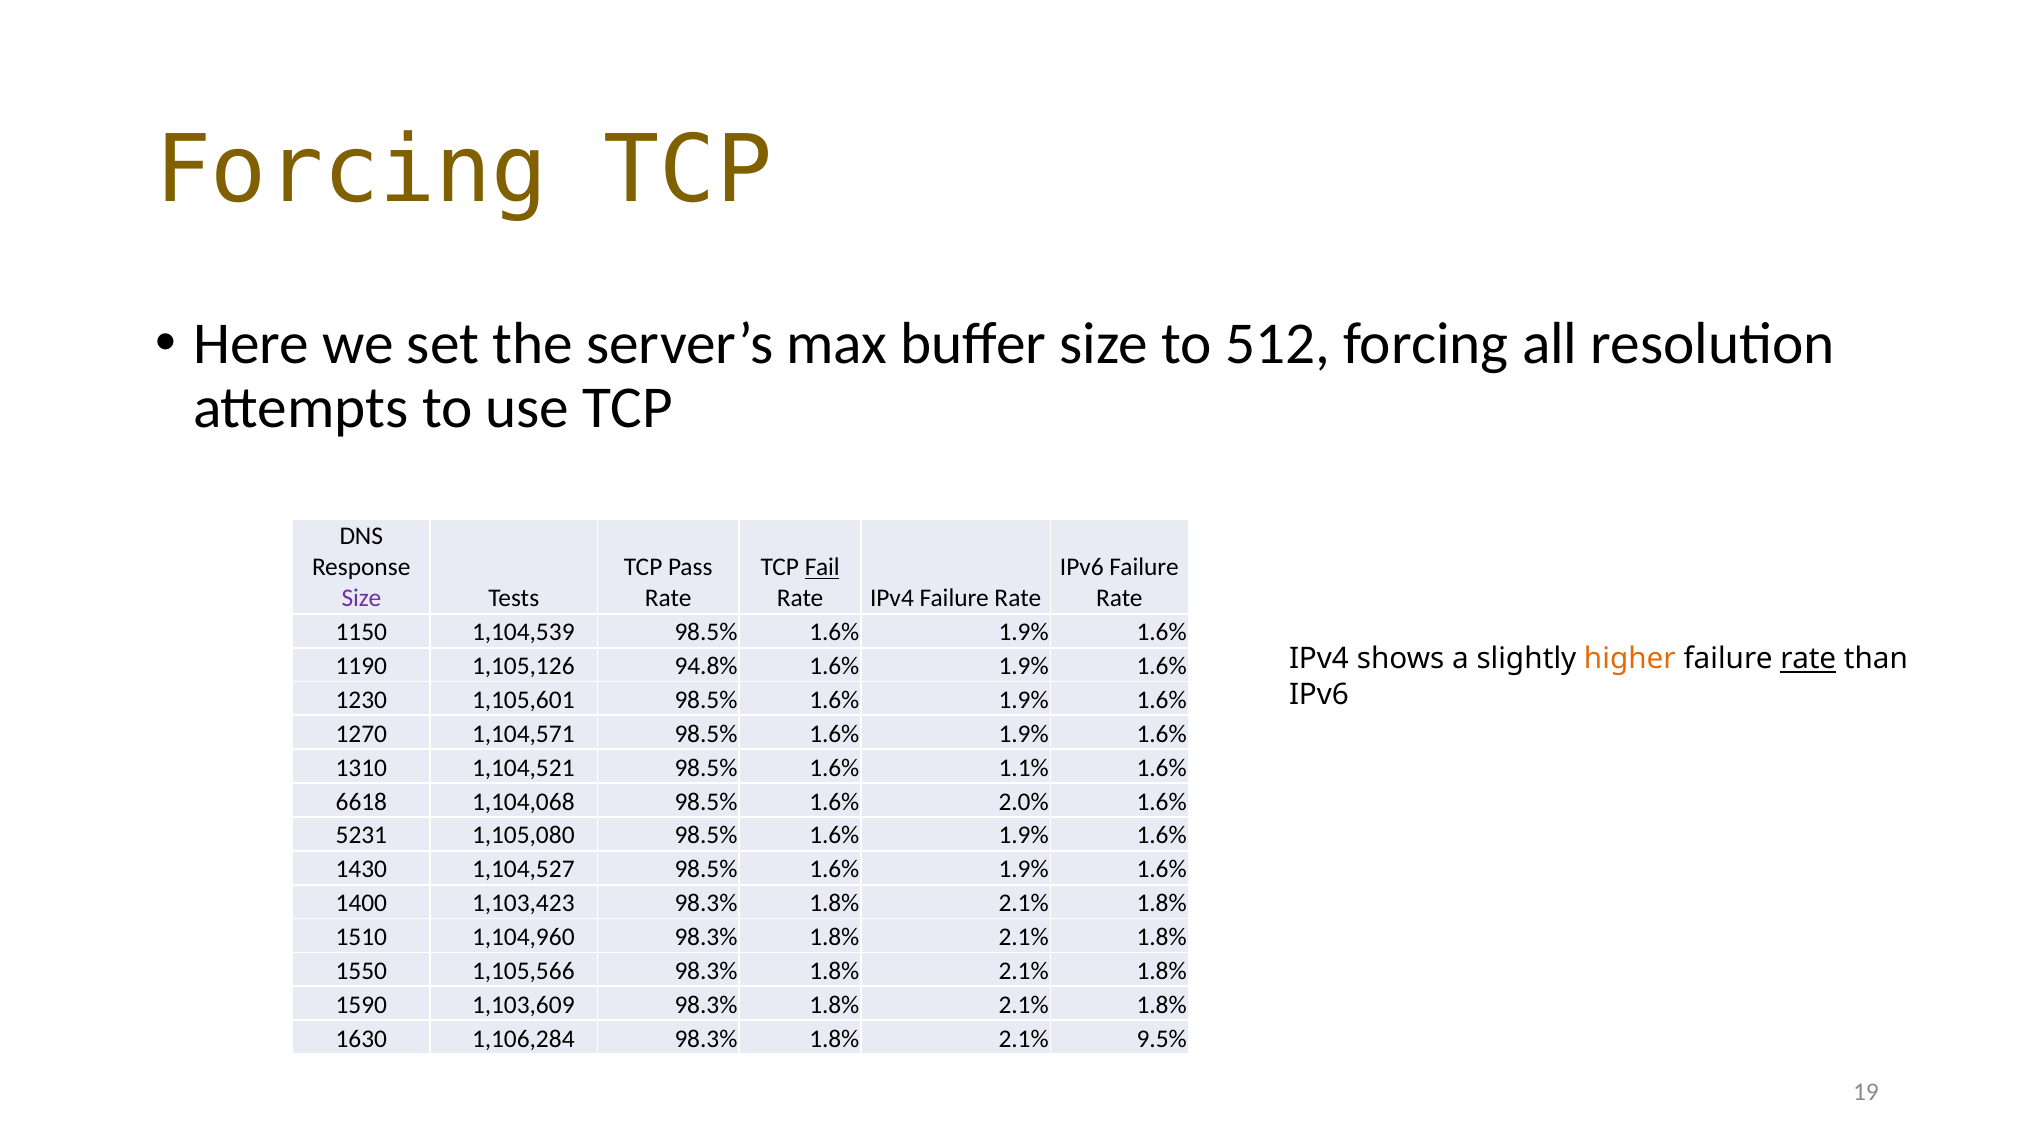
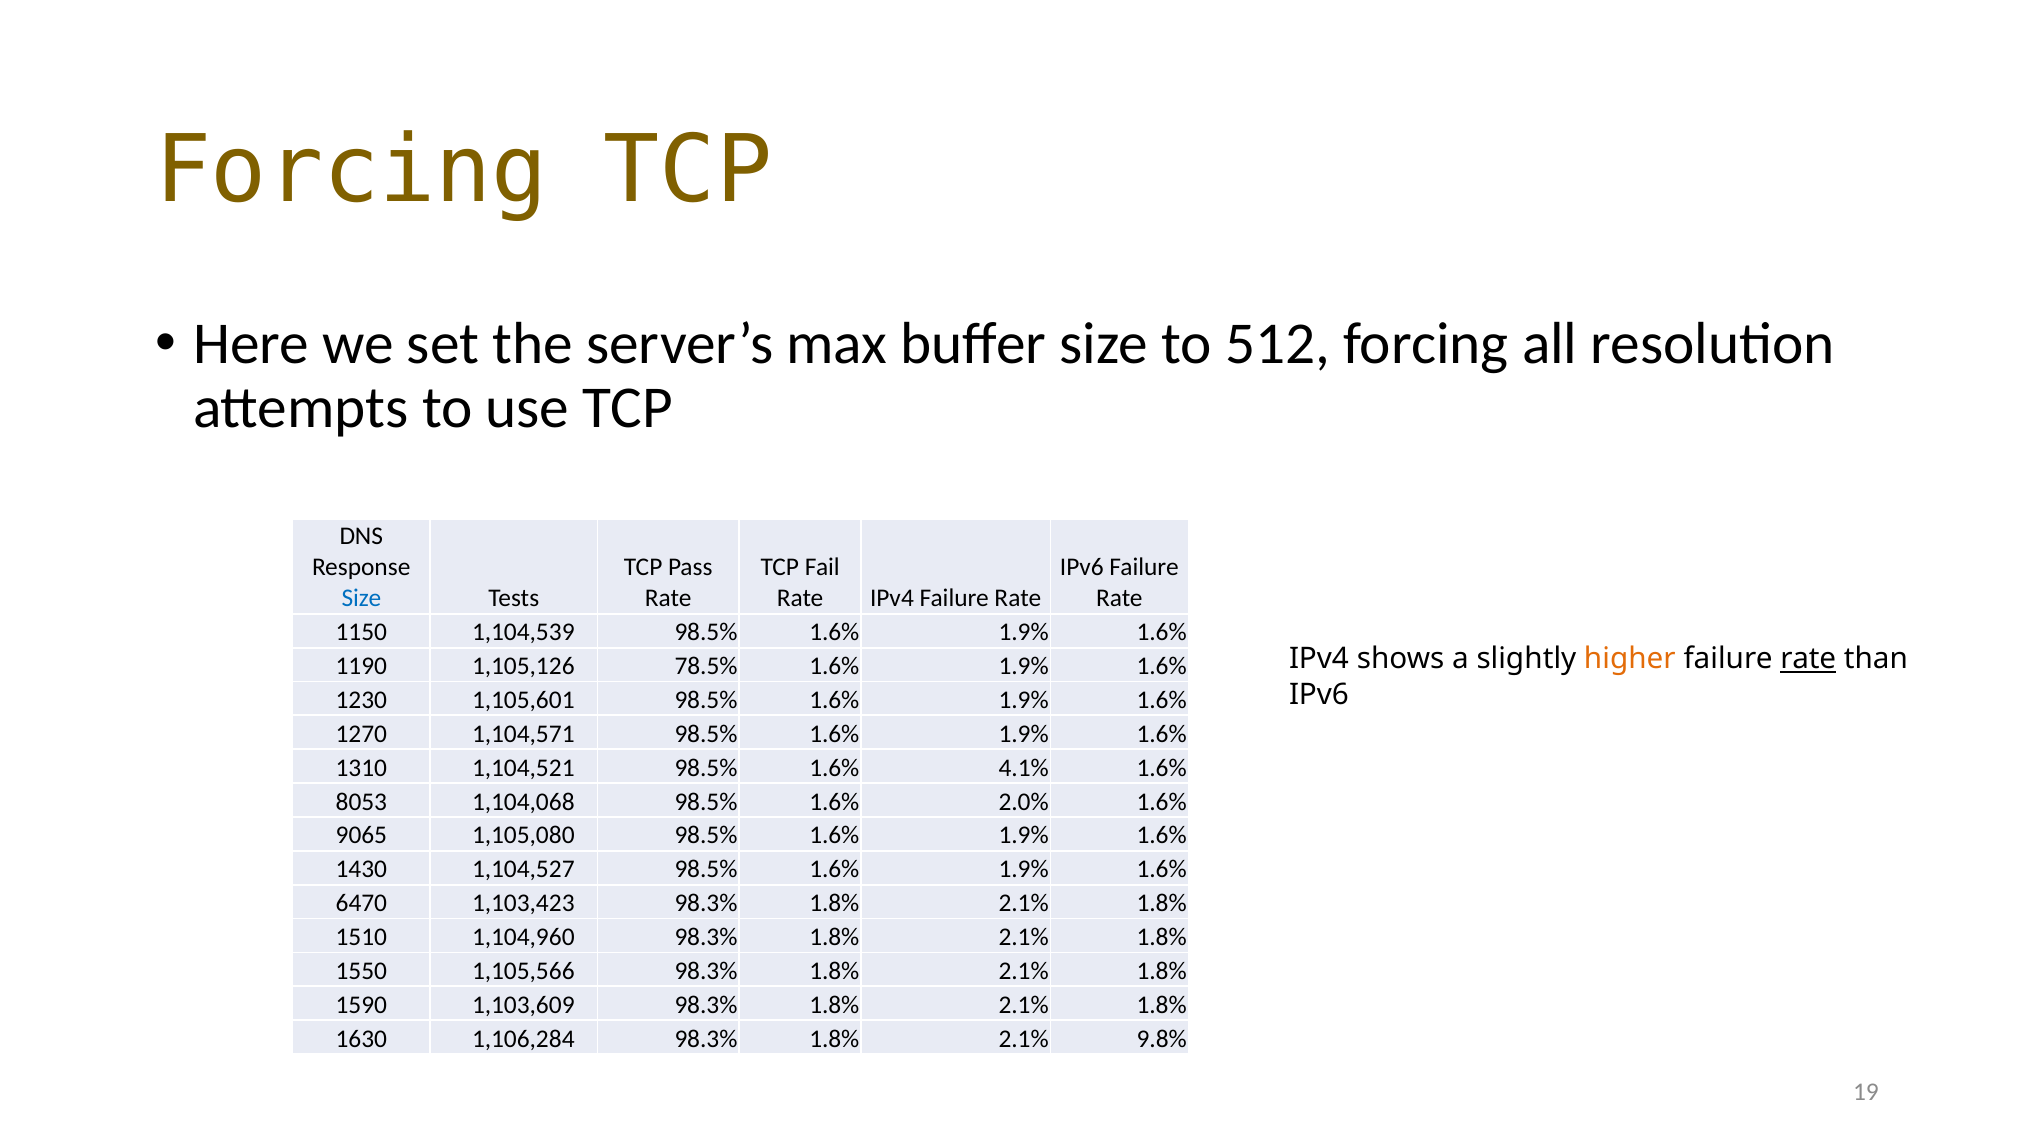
Fail underline: present -> none
Size at (362, 599) colour: purple -> blue
94.8%: 94.8% -> 78.5%
1.1%: 1.1% -> 4.1%
6618: 6618 -> 8053
5231: 5231 -> 9065
1400: 1400 -> 6470
9.5%: 9.5% -> 9.8%
